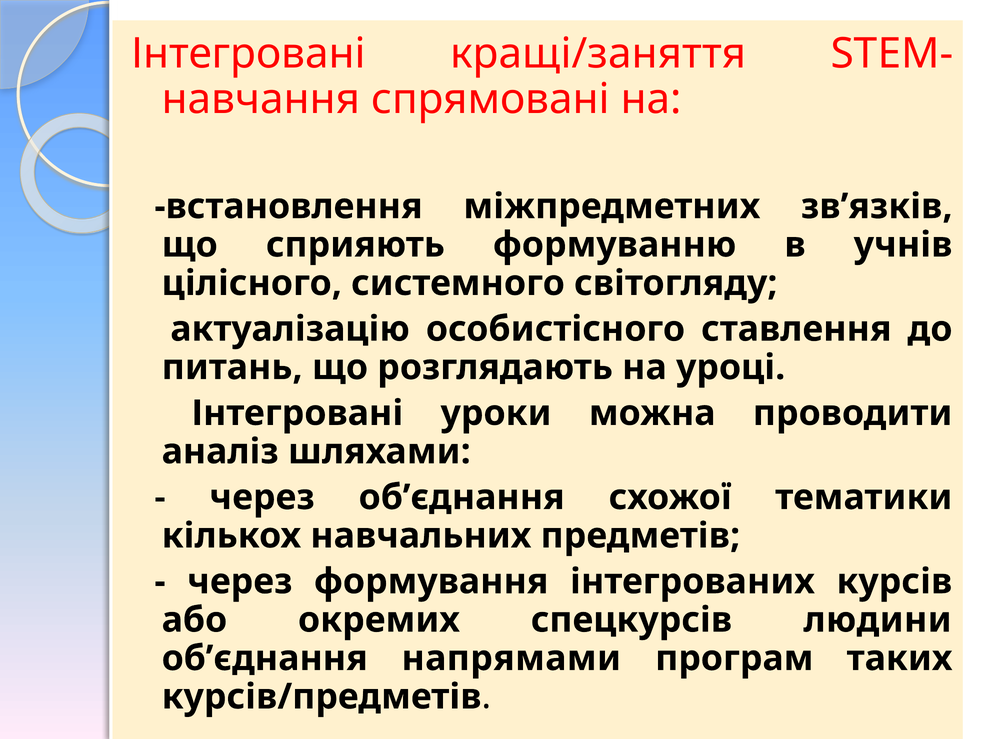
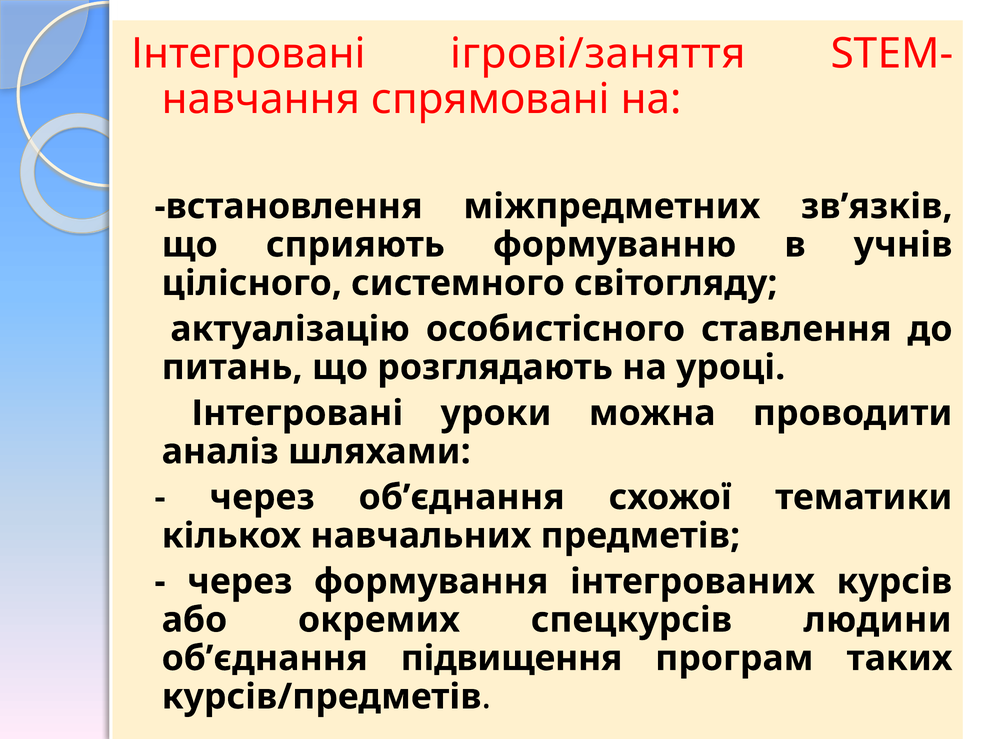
кращі/заняття: кращі/заняття -> ігрові/заняття
напрямами: напрямами -> підвищення
